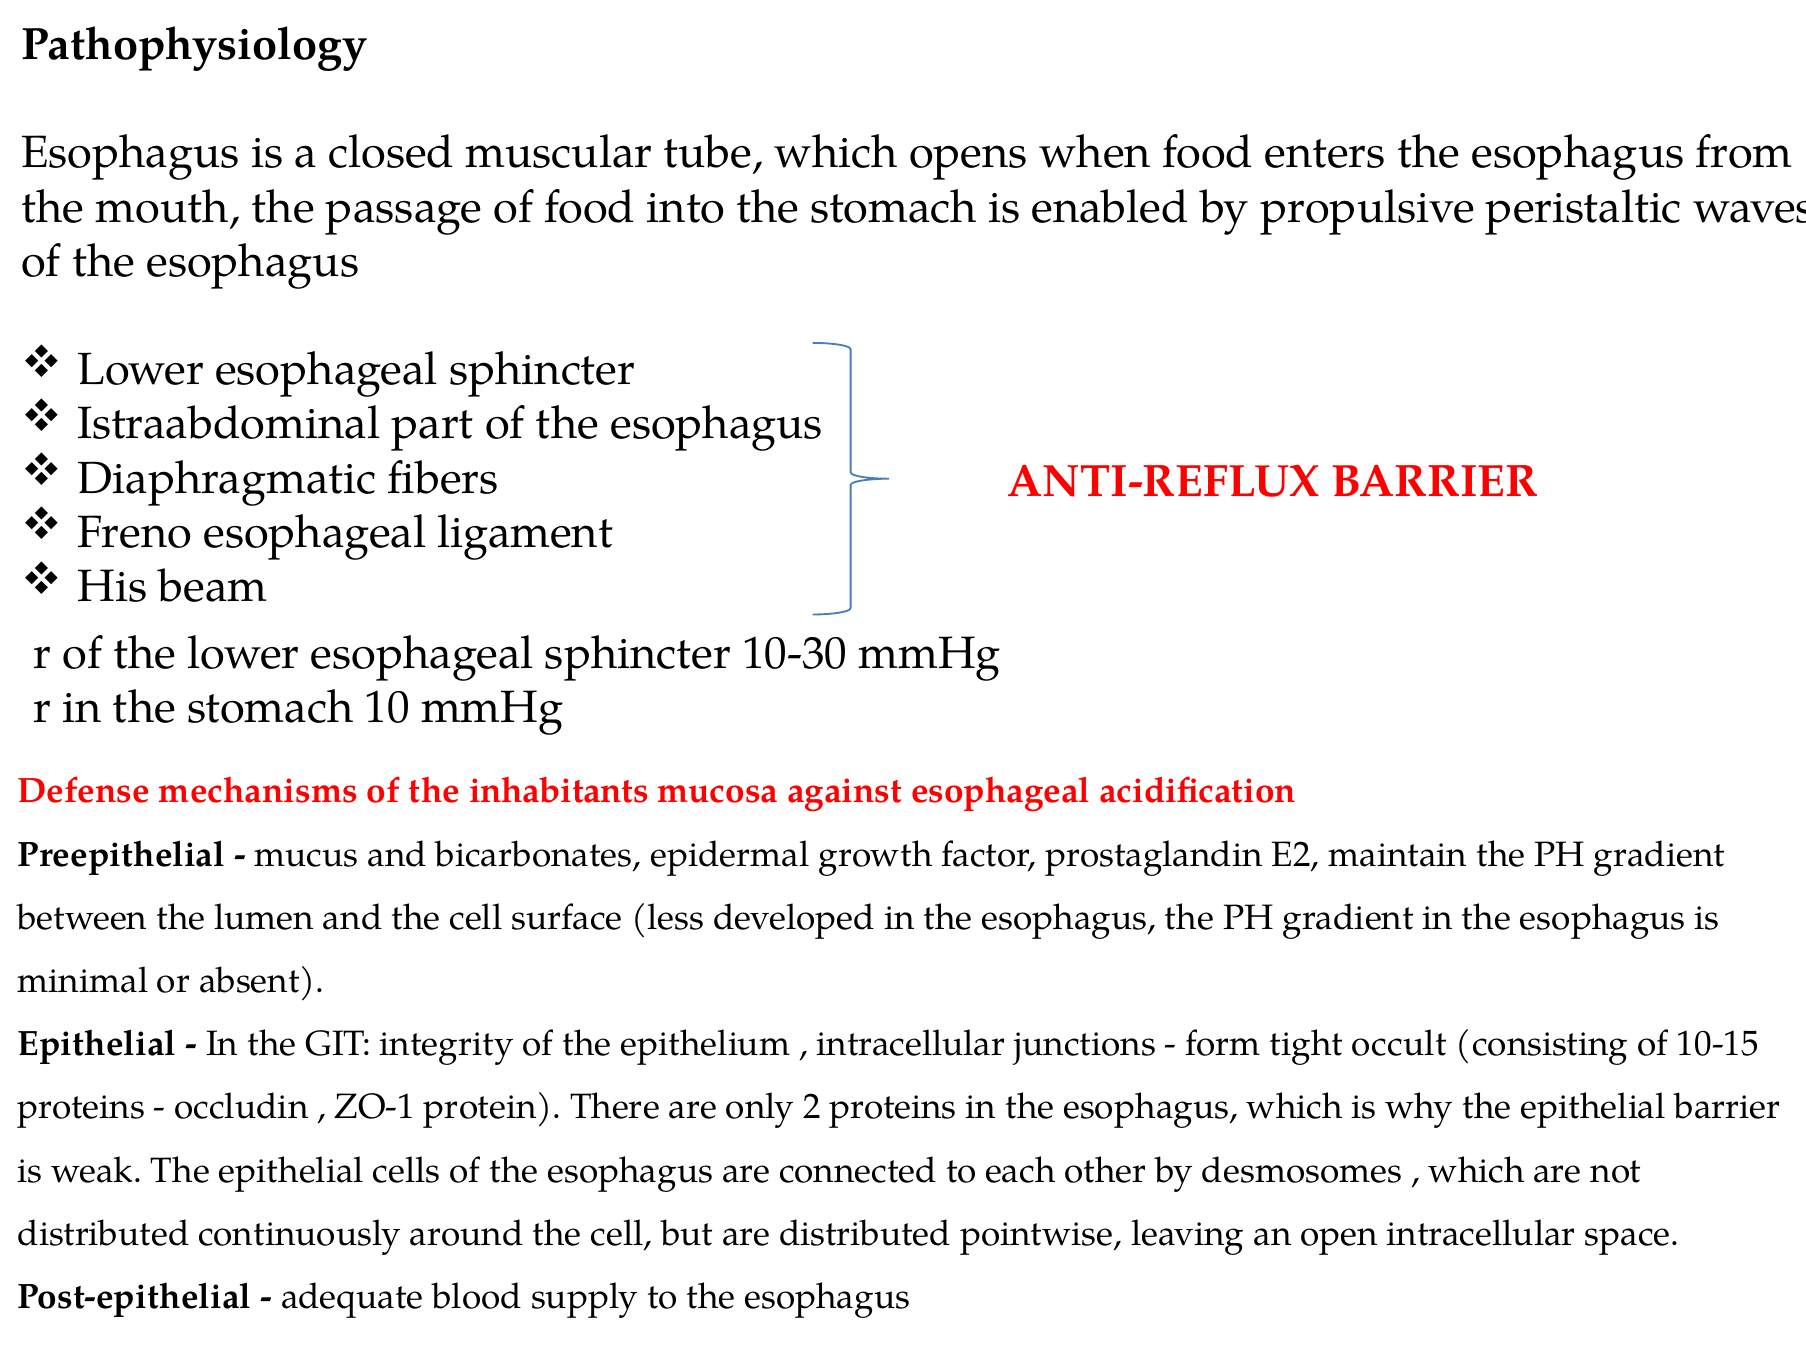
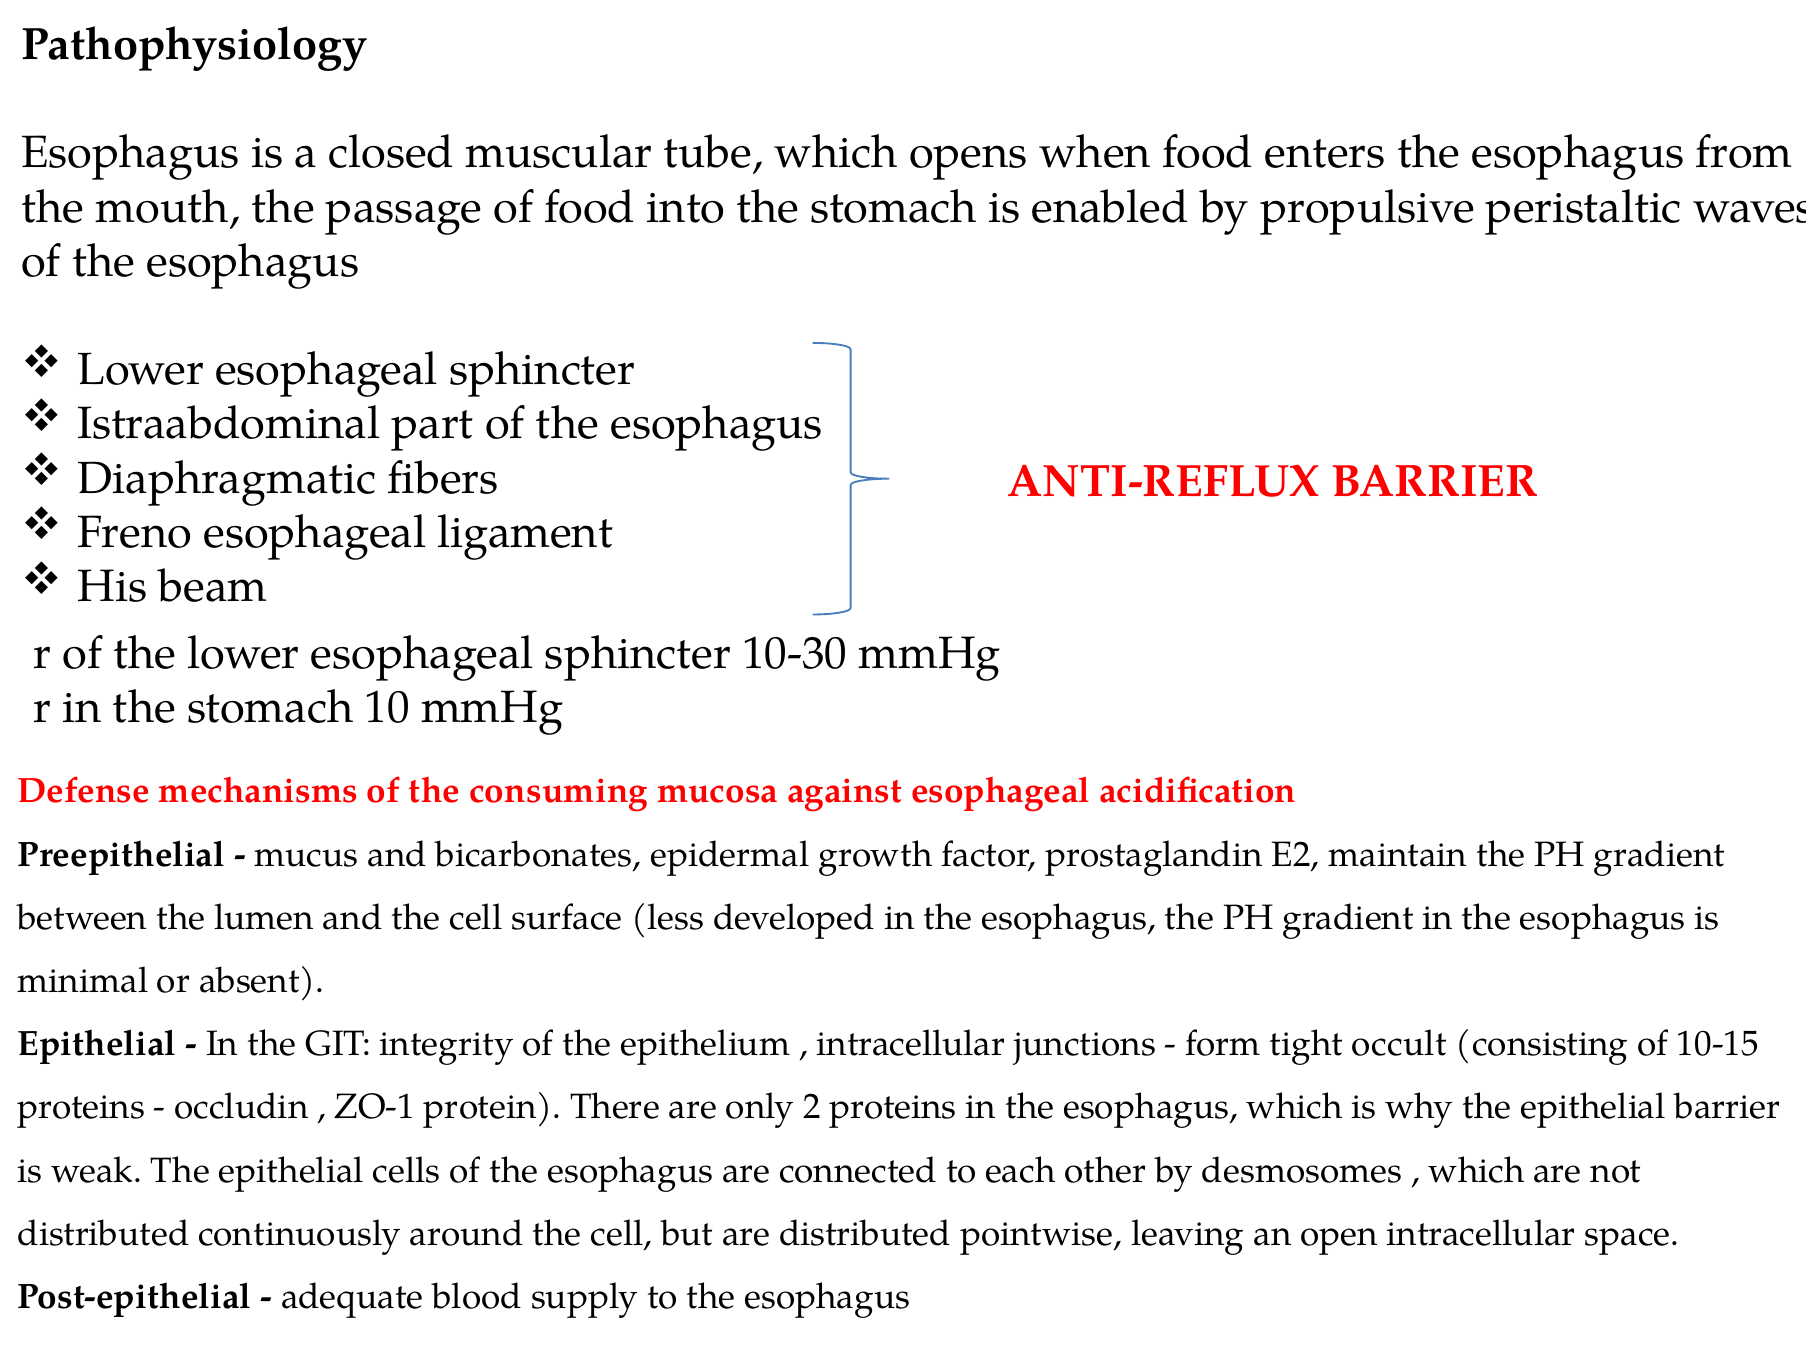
inhabitants: inhabitants -> consuming
